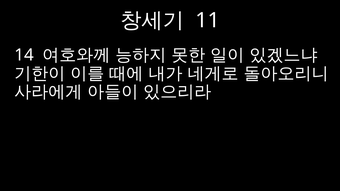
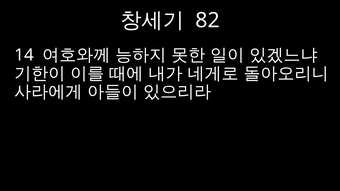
11: 11 -> 82
